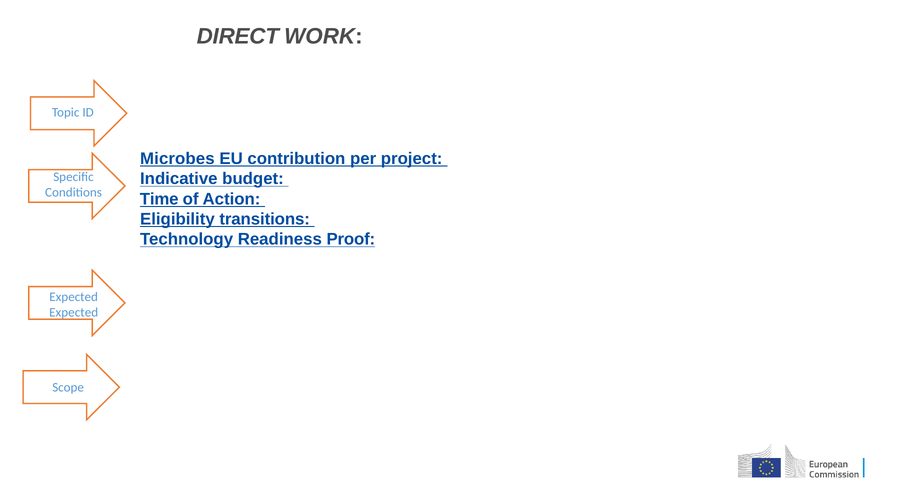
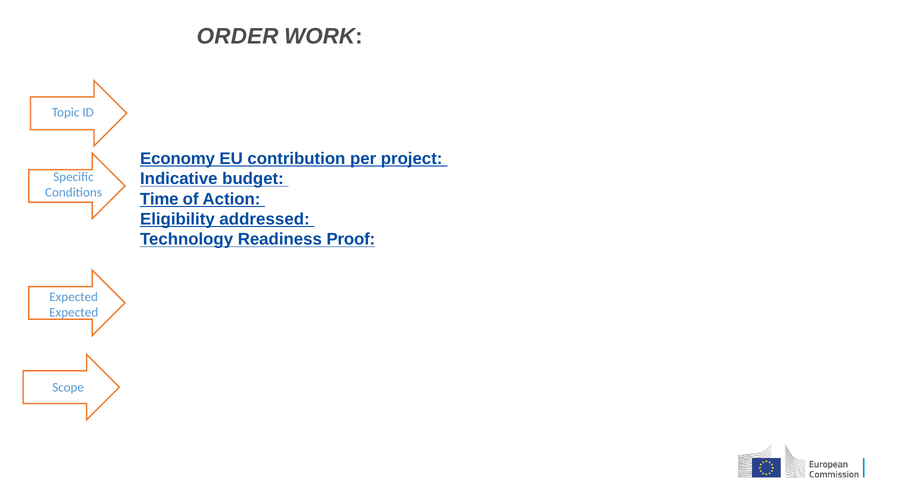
DIRECT: DIRECT -> ORDER
Microbes: Microbes -> Economy
transitions: transitions -> addressed
